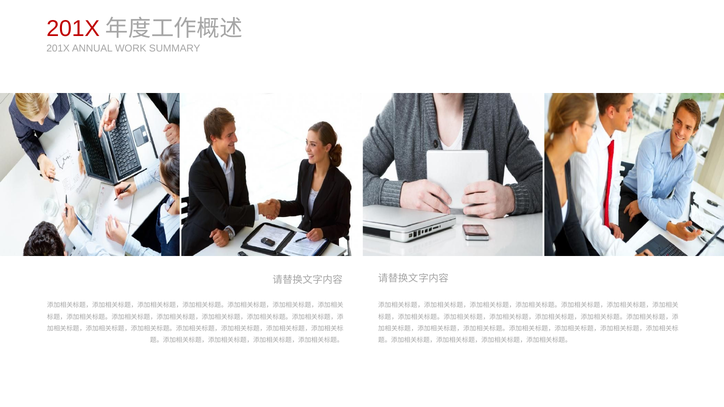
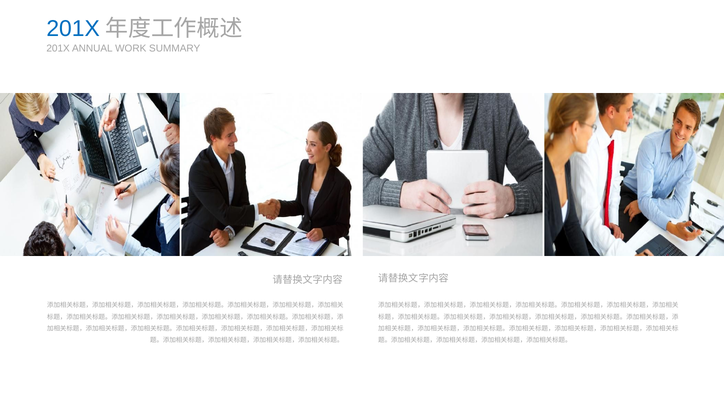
201X at (73, 29) colour: red -> blue
